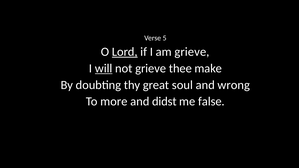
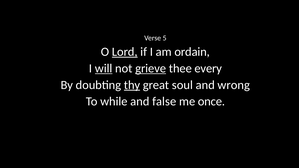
am grieve: grieve -> ordain
grieve at (151, 68) underline: none -> present
make: make -> every
thy underline: none -> present
more: more -> while
didst: didst -> false
false: false -> once
